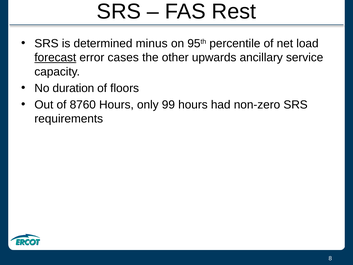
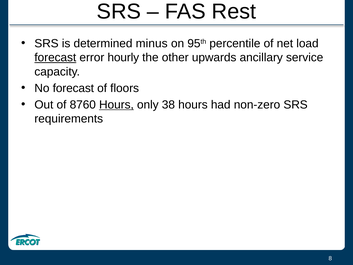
cases: cases -> hourly
No duration: duration -> forecast
Hours at (116, 105) underline: none -> present
99: 99 -> 38
